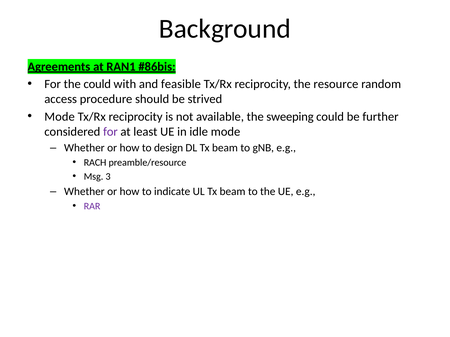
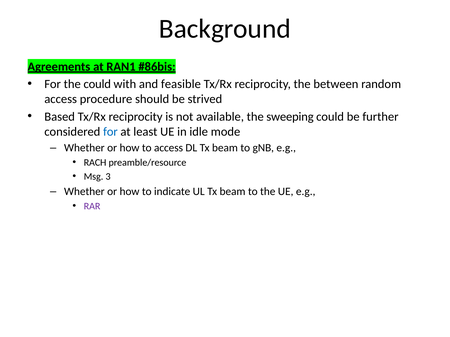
resource: resource -> between
Mode at (60, 117): Mode -> Based
for at (110, 132) colour: purple -> blue
to design: design -> access
